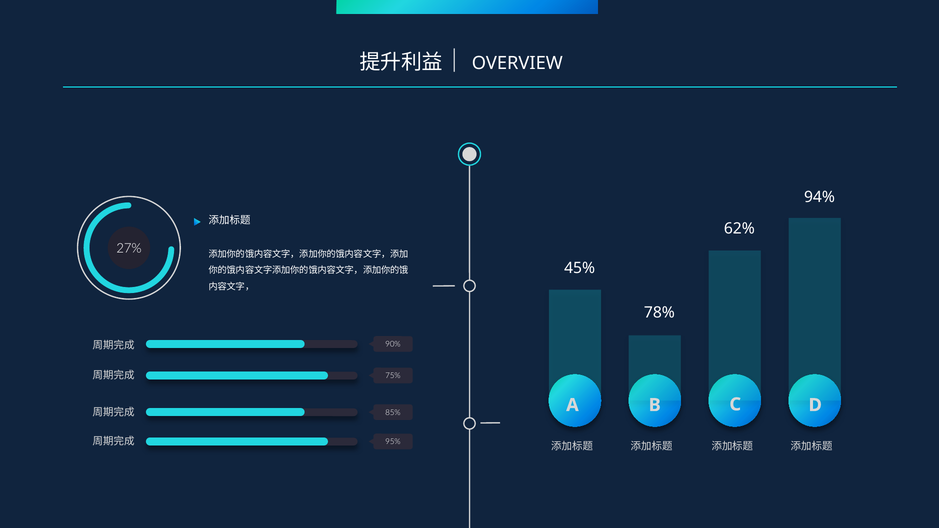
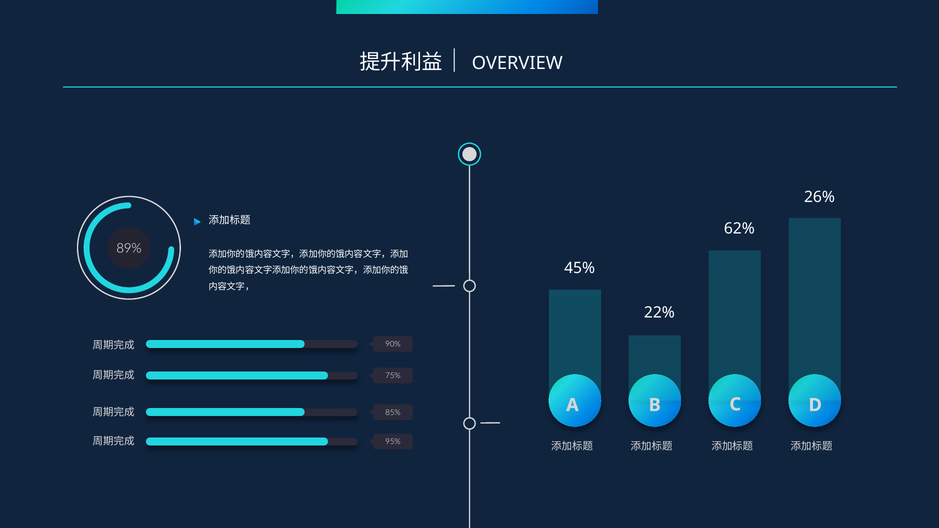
94%: 94% -> 26%
27%: 27% -> 89%
78%: 78% -> 22%
